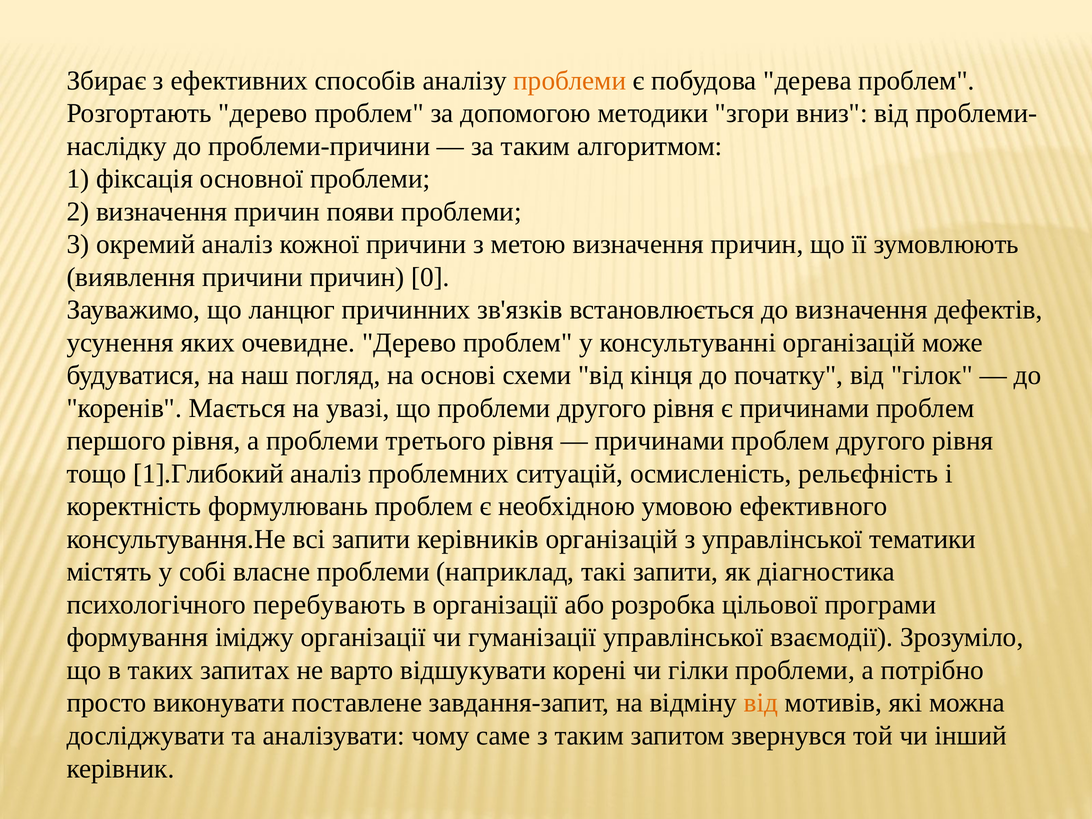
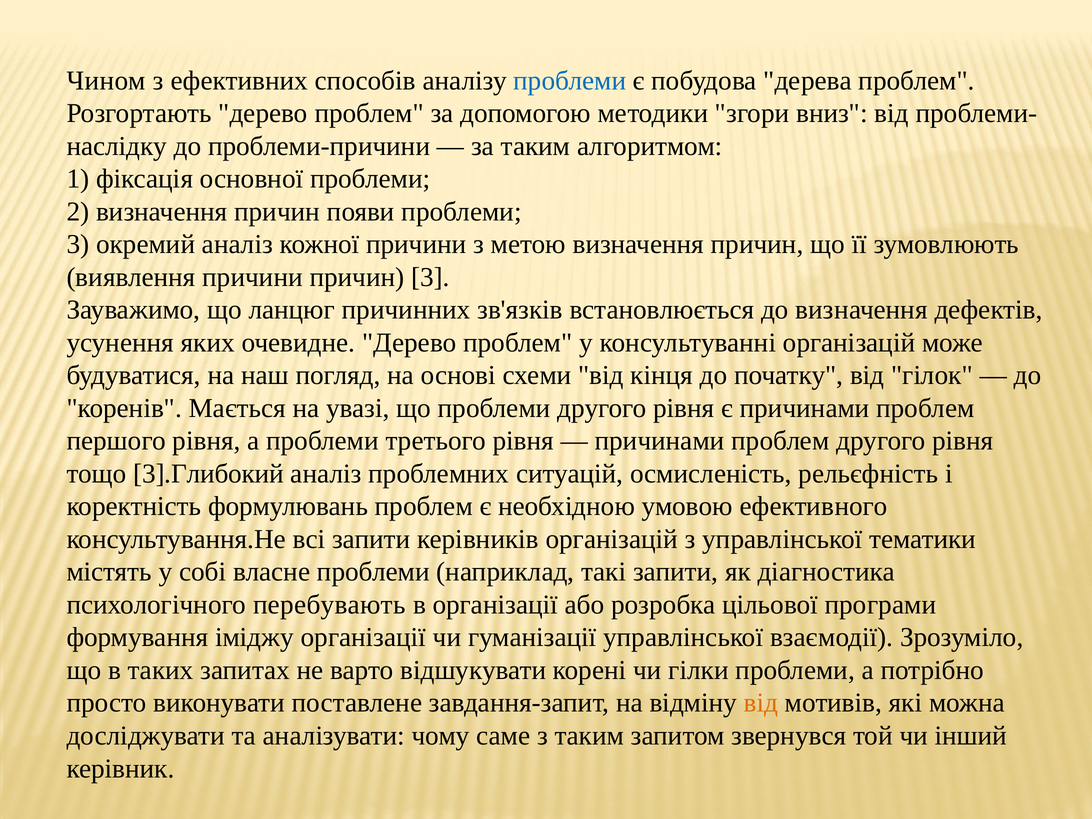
Збирає: Збирає -> Чином
проблеми at (570, 81) colour: orange -> blue
причин 0: 0 -> 3
1].Глибокий: 1].Глибокий -> 3].Глибокий
